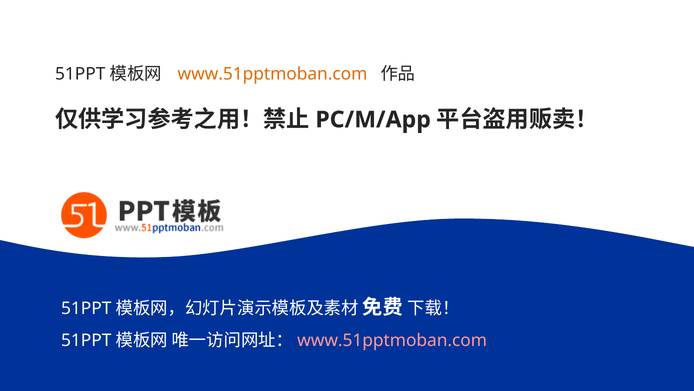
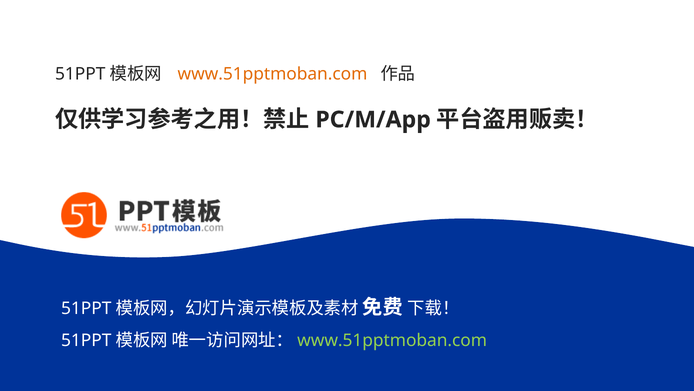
www.51pptmoban.com at (392, 340) colour: pink -> light green
